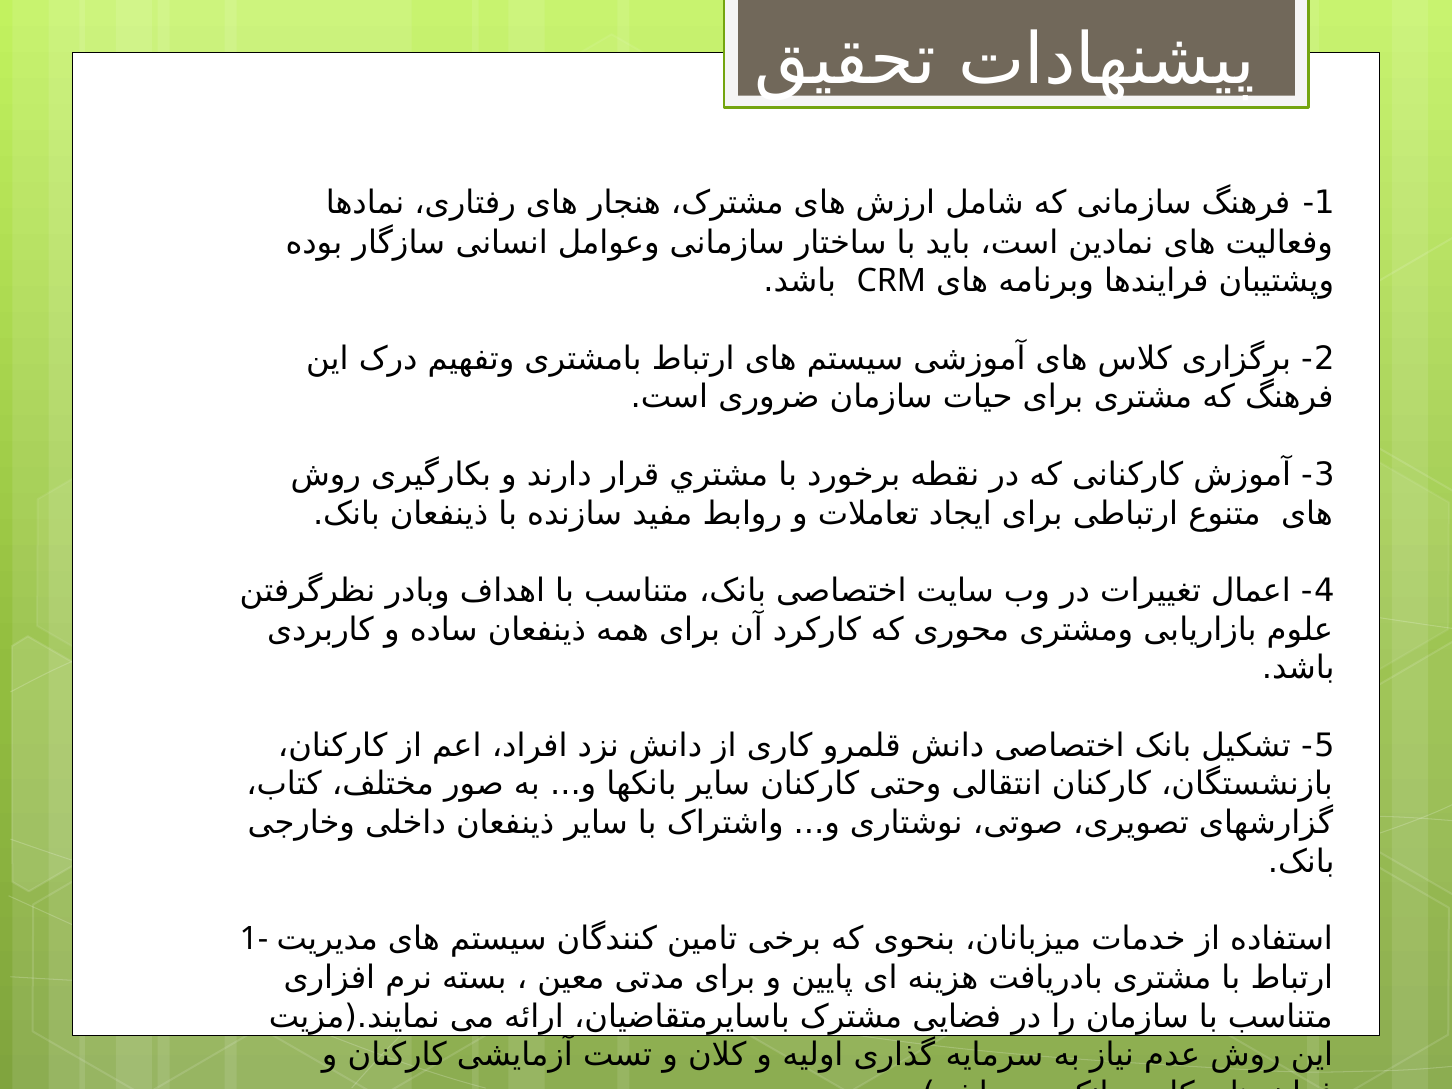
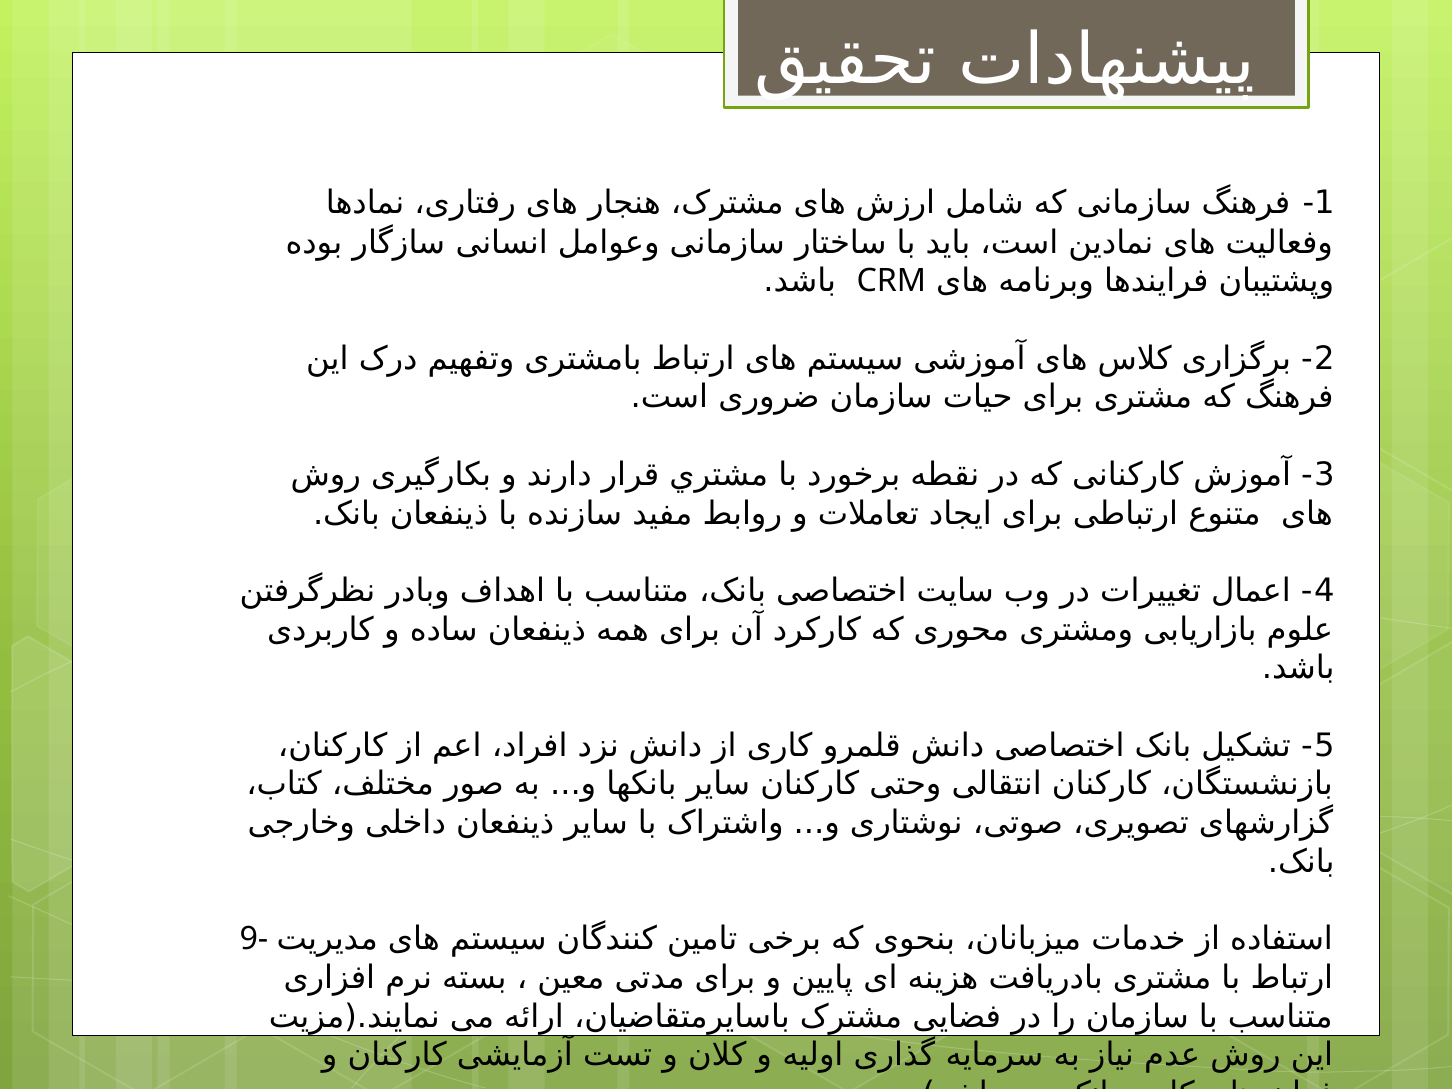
1-: 1- -> 9-
